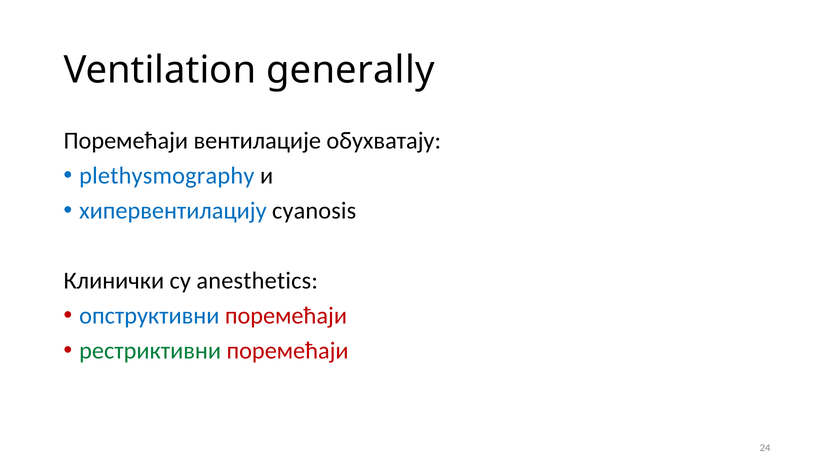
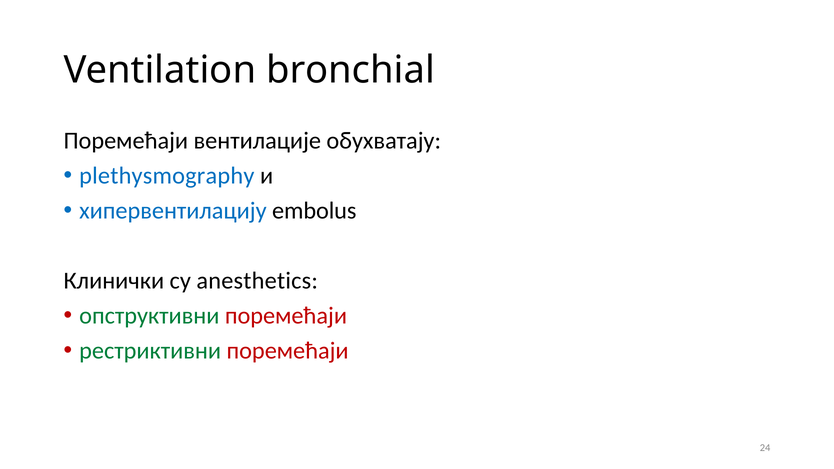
generally: generally -> bronchial
cyanosis: cyanosis -> embolus
опструктивни colour: blue -> green
